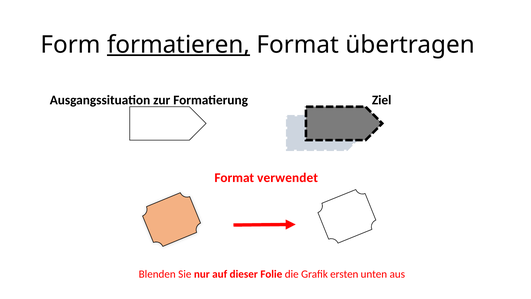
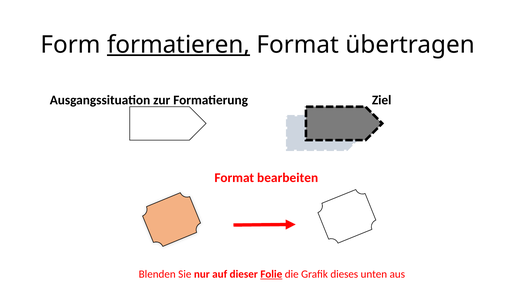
verwendet: verwendet -> bearbeiten
Folie underline: none -> present
ersten: ersten -> dieses
